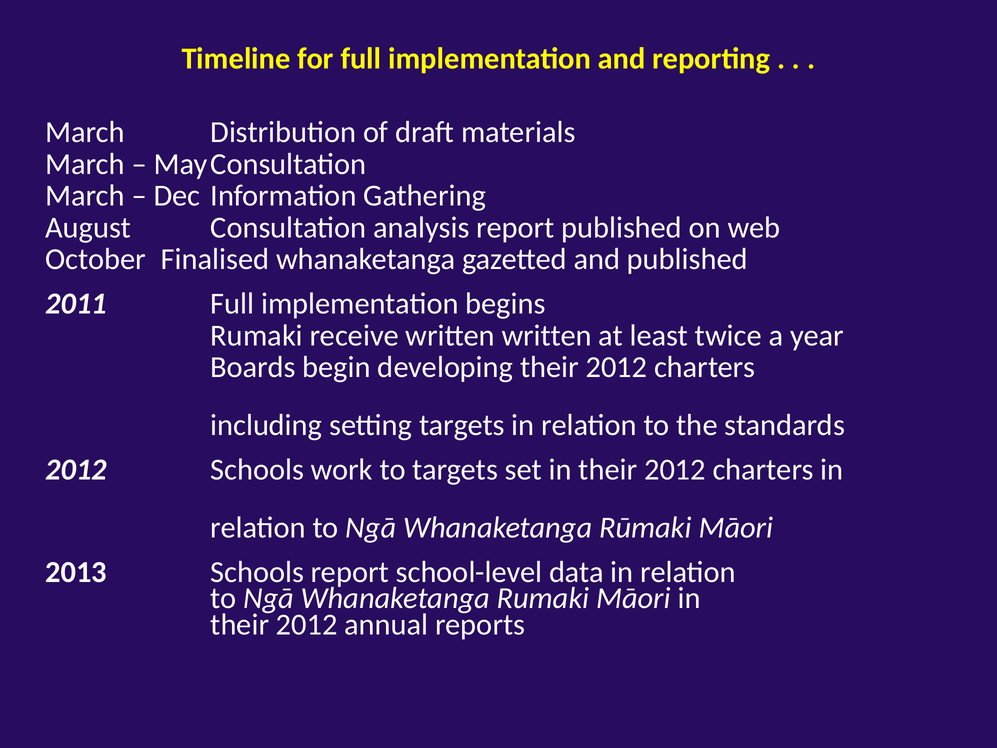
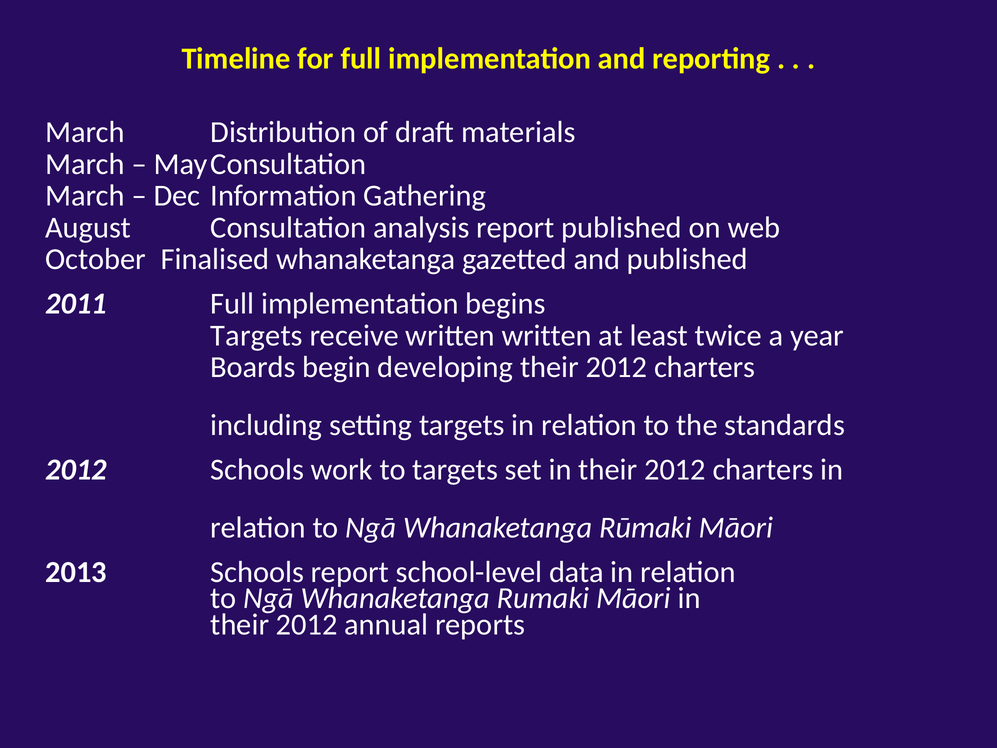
Rumaki at (257, 335): Rumaki -> Targets
